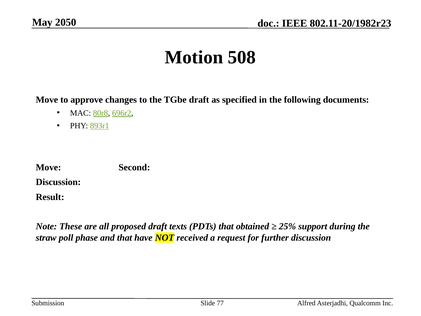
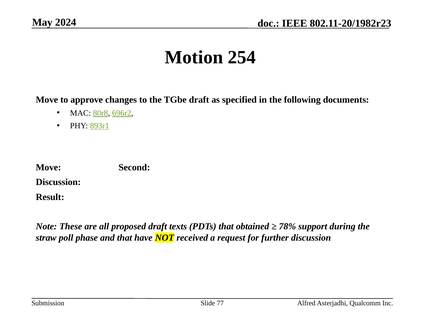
2050: 2050 -> 2024
508: 508 -> 254
25%: 25% -> 78%
